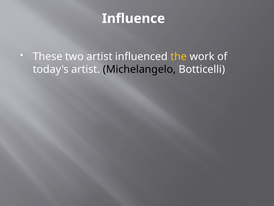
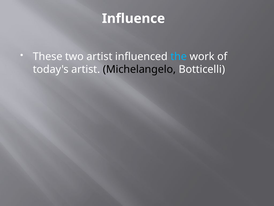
the colour: yellow -> light blue
